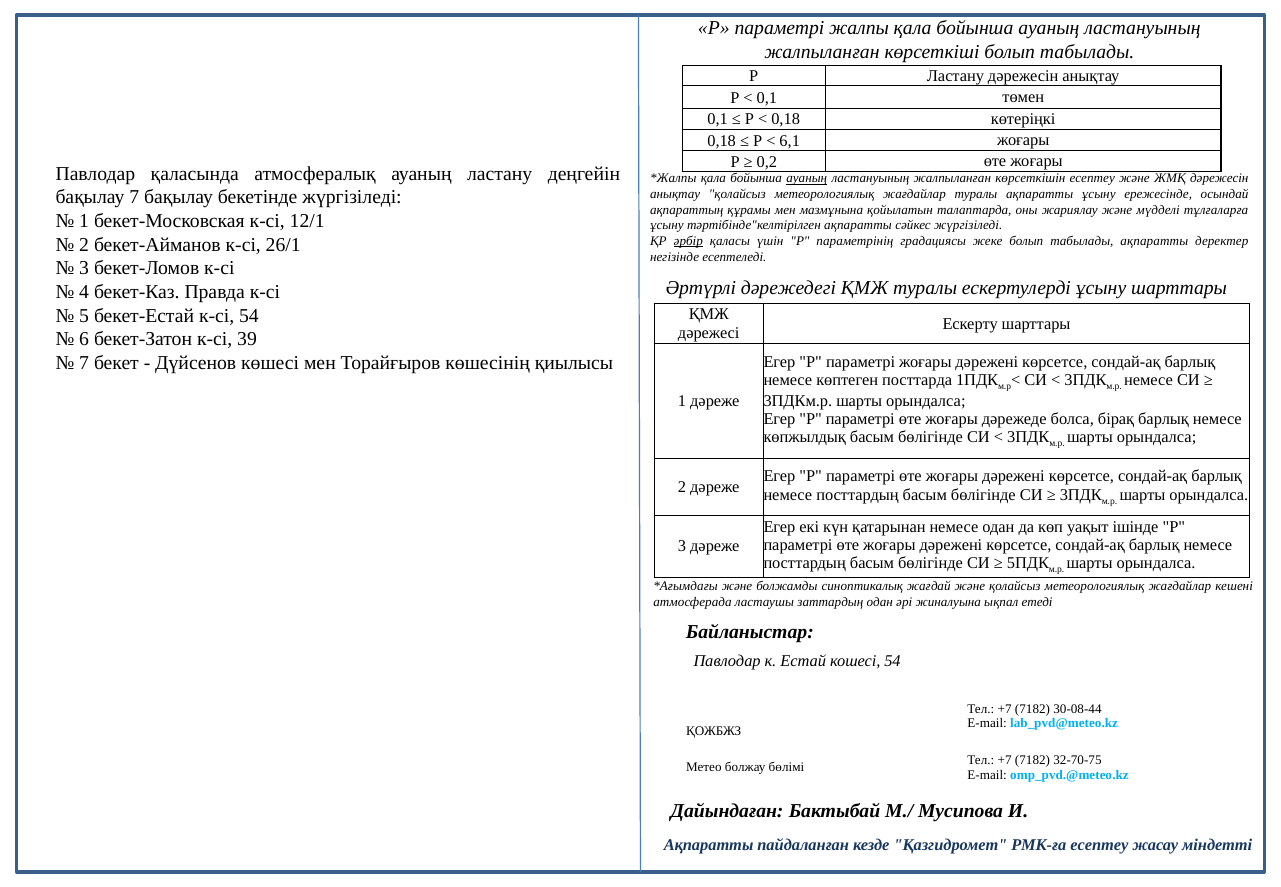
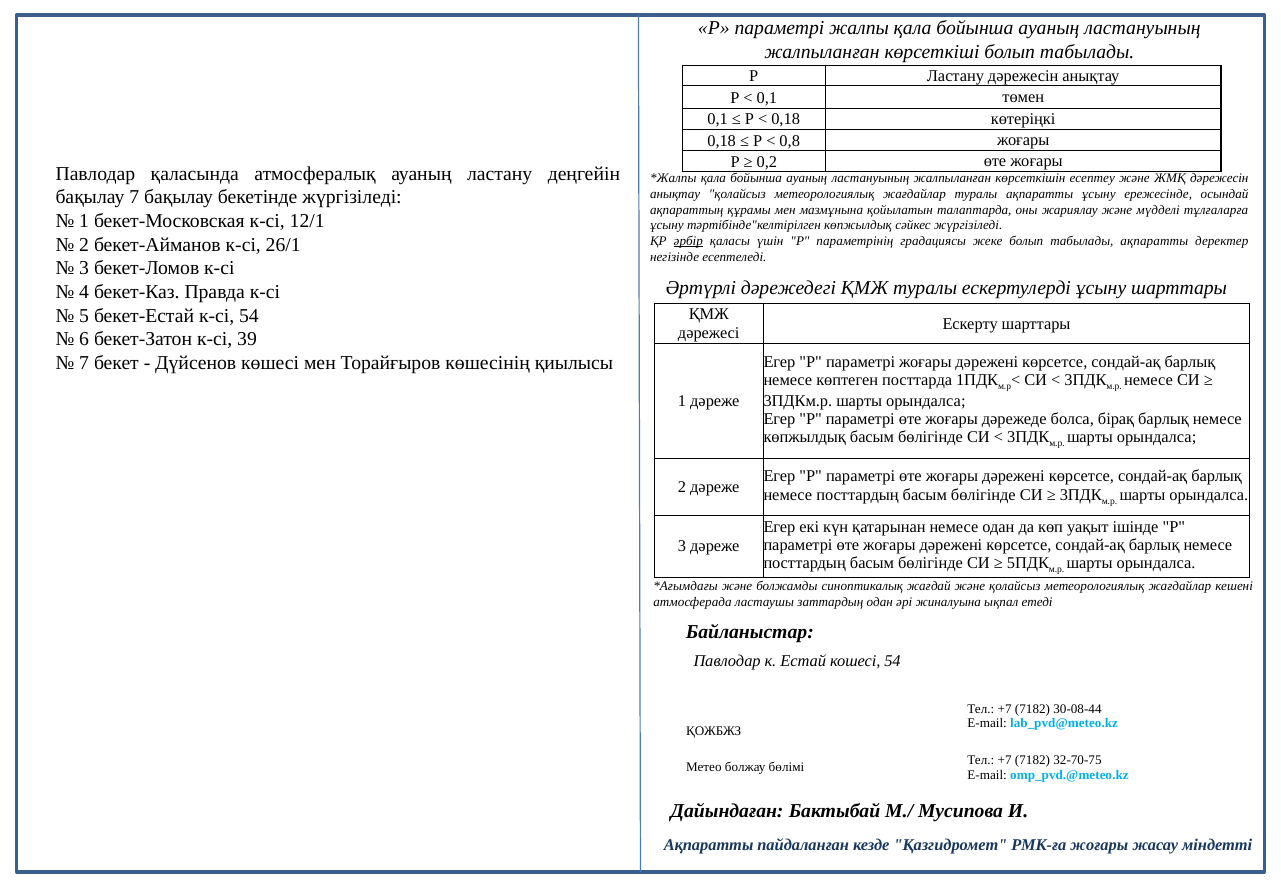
6,1: 6,1 -> 0,8
ауаның at (807, 178) underline: present -> none
тәртібінде"келтірілген ақпаратты: ақпаратты -> көпжылдық
РМК-ға есептеу: есептеу -> жоғары
